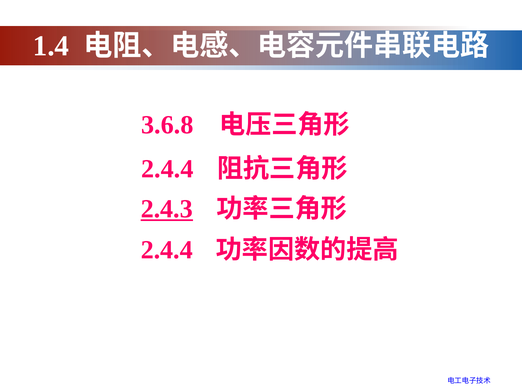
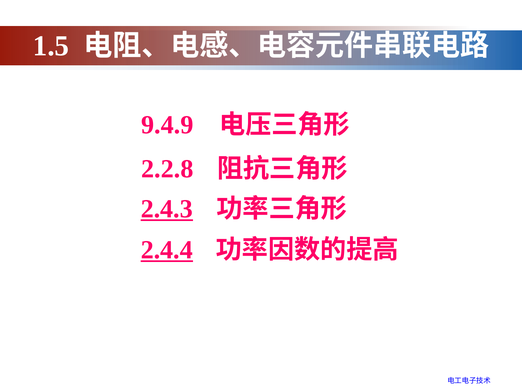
1.4: 1.4 -> 1.5
3.6.8: 3.6.8 -> 9.4.9
2.4.4 at (167, 168): 2.4.4 -> 2.2.8
2.4.4 at (167, 250) underline: none -> present
